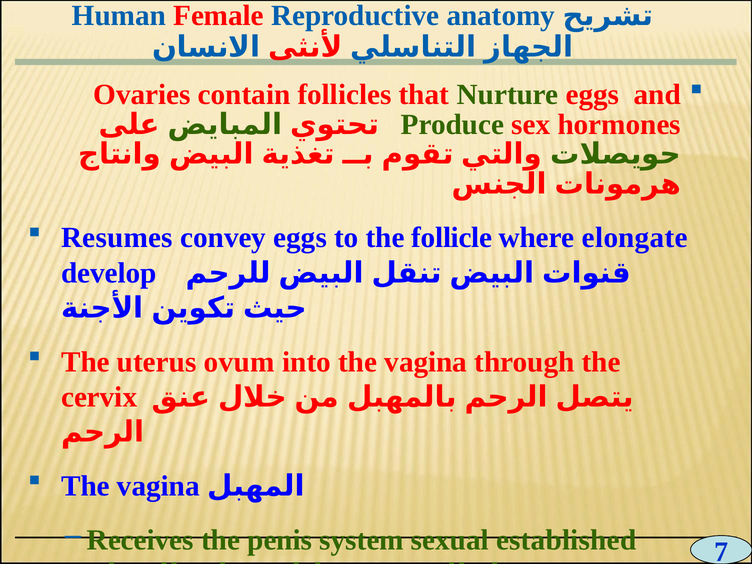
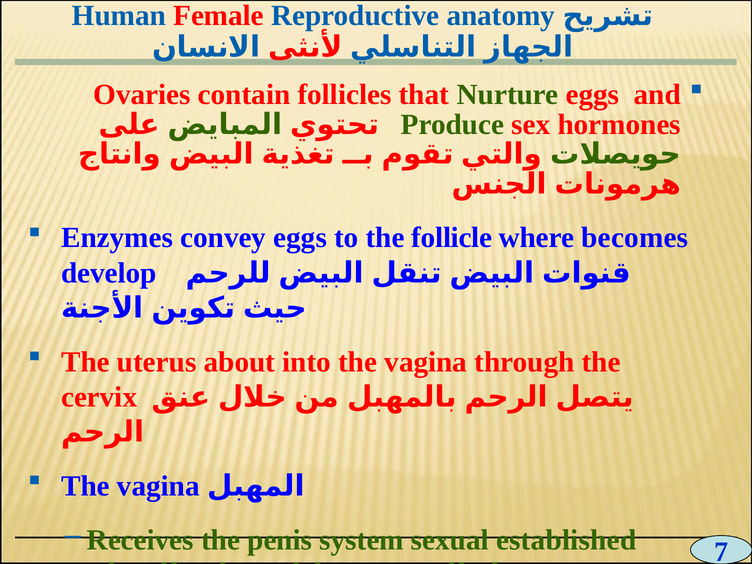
Resumes: Resumes -> Enzymes
elongate: elongate -> becomes
ovum: ovum -> about
